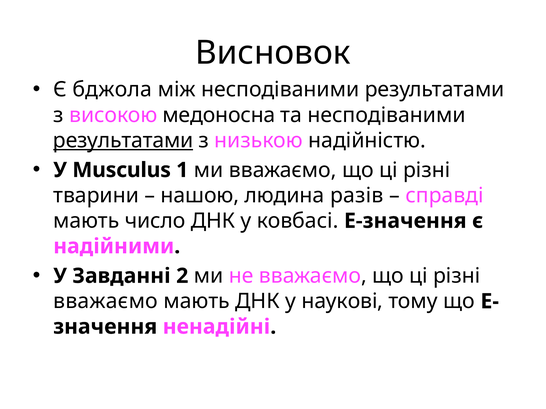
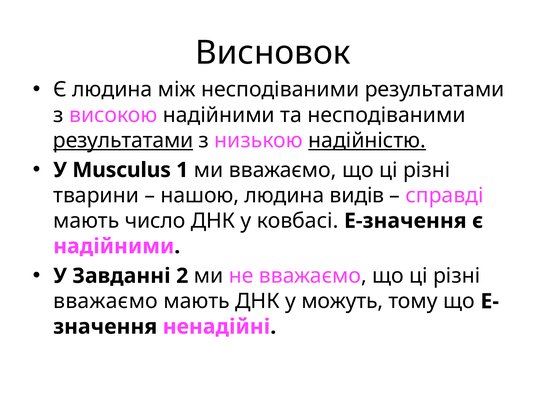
Є бджола: бджола -> людина
високою медоносна: медоносна -> надійними
надійністю underline: none -> present
разів: разів -> видів
наукові: наукові -> можуть
